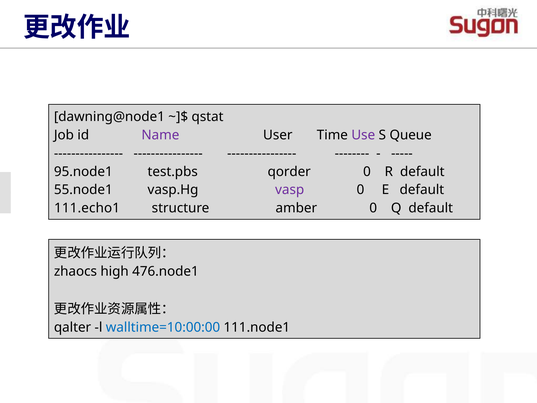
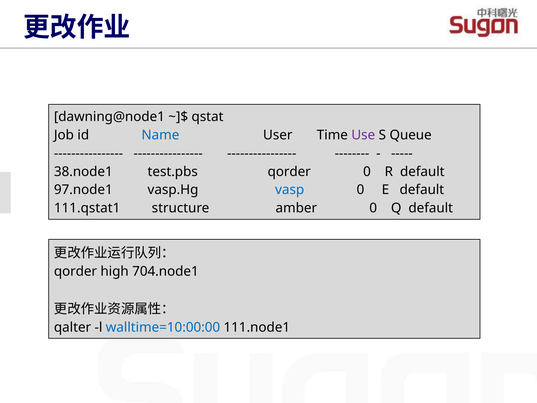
Name colour: purple -> blue
95.node1: 95.node1 -> 38.node1
55.node1: 55.node1 -> 97.node1
vasp colour: purple -> blue
111.echo1: 111.echo1 -> 111.qstat1
zhaocs at (75, 271): zhaocs -> qorder
476.node1: 476.node1 -> 704.node1
